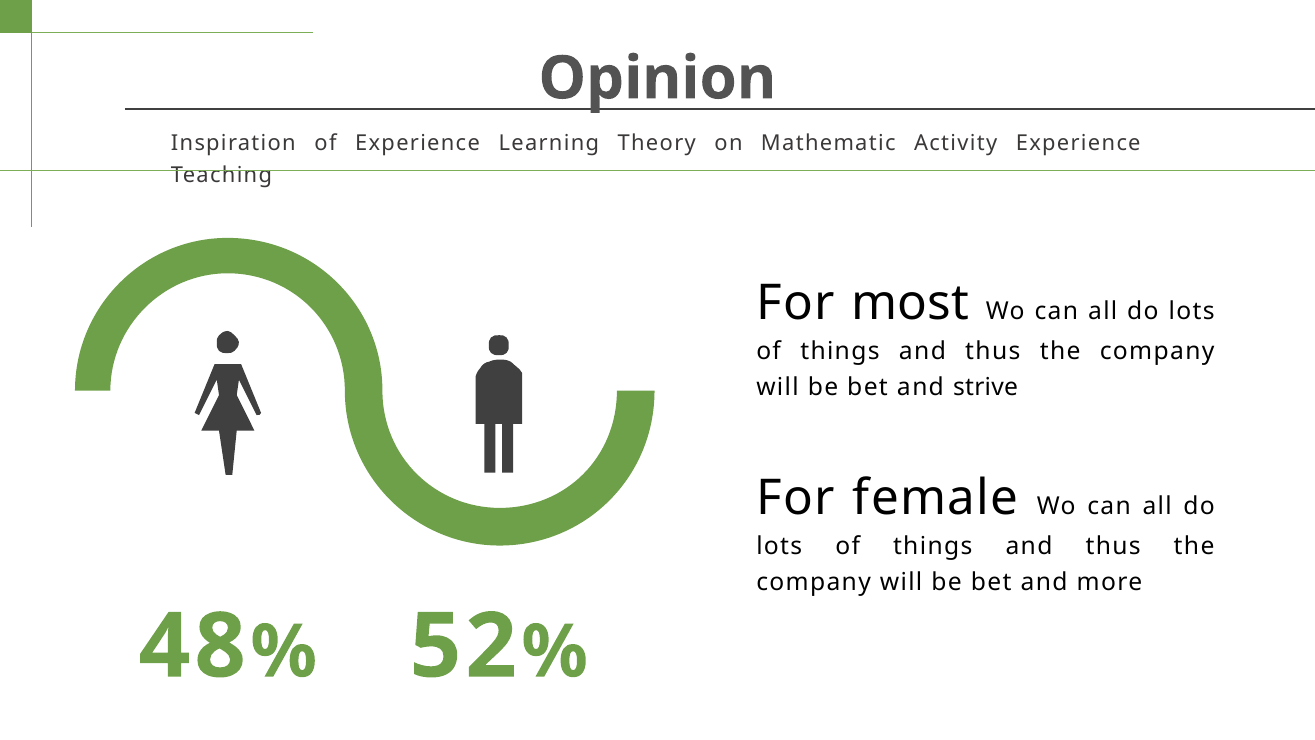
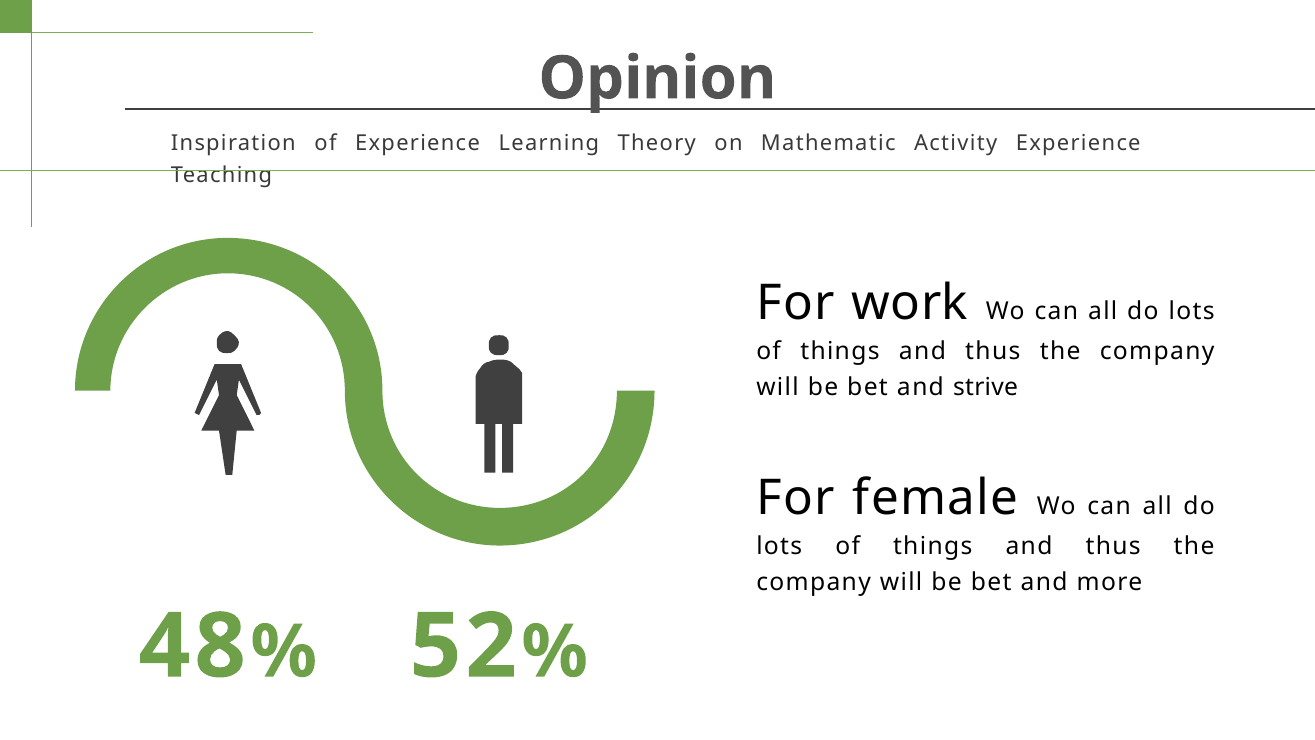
most: most -> work
